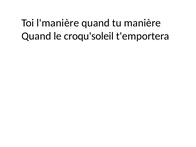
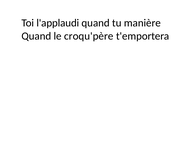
l'manière: l'manière -> l'applaudi
croqu'soleil: croqu'soleil -> croqu'père
